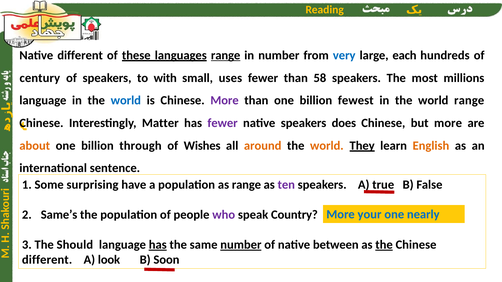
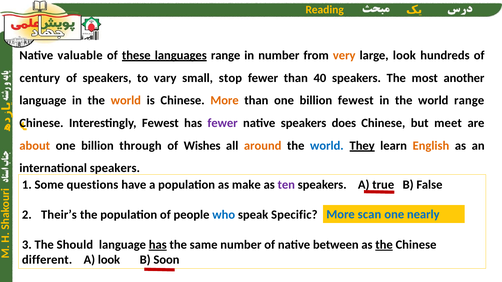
Native different: different -> valuable
range at (226, 55) underline: present -> none
very colour: blue -> orange
large each: each -> look
with: with -> vary
uses: uses -> stop
58: 58 -> 40
millions: millions -> another
world at (126, 101) colour: blue -> orange
More at (225, 101) colour: purple -> orange
Interestingly Matter: Matter -> Fewest
but more: more -> meet
world at (327, 146) colour: orange -> blue
international sentence: sentence -> speakers
surprising: surprising -> questions
as range: range -> make
your: your -> scan
Same’s: Same’s -> Their’s
who colour: purple -> blue
Country: Country -> Specific
number at (241, 245) underline: present -> none
